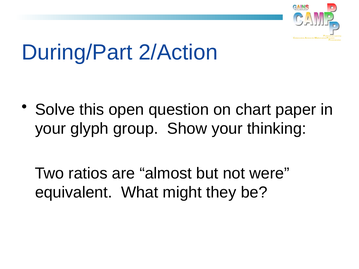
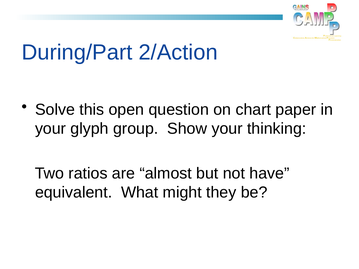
were: were -> have
